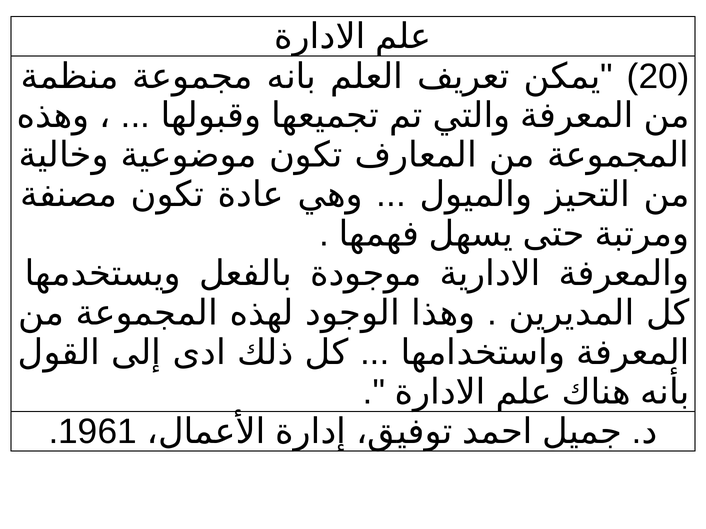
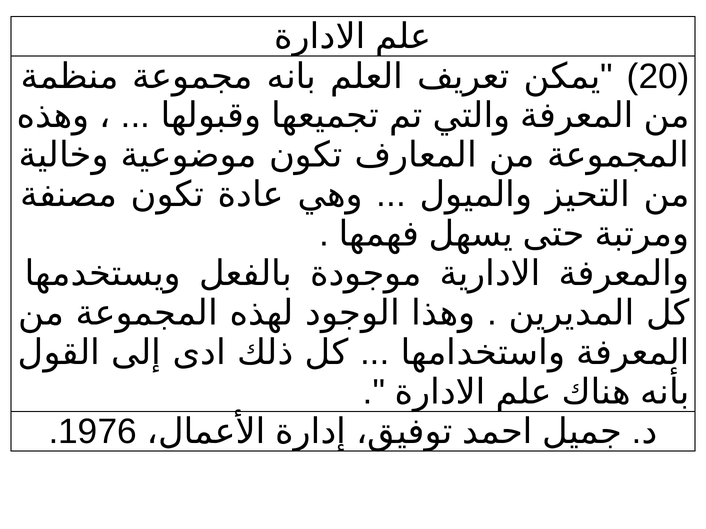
1961: 1961 -> 1976
